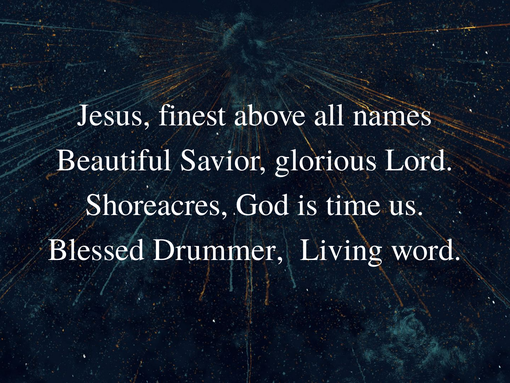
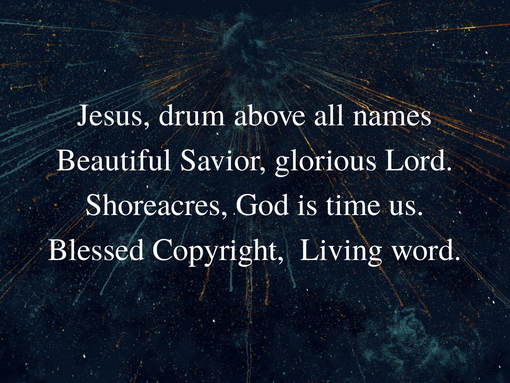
finest: finest -> drum
Drummer: Drummer -> Copyright
